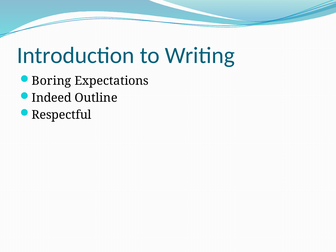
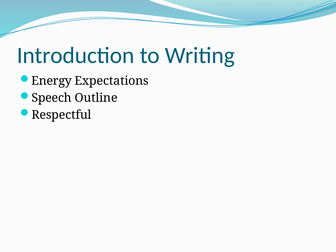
Boring: Boring -> Energy
Indeed: Indeed -> Speech
